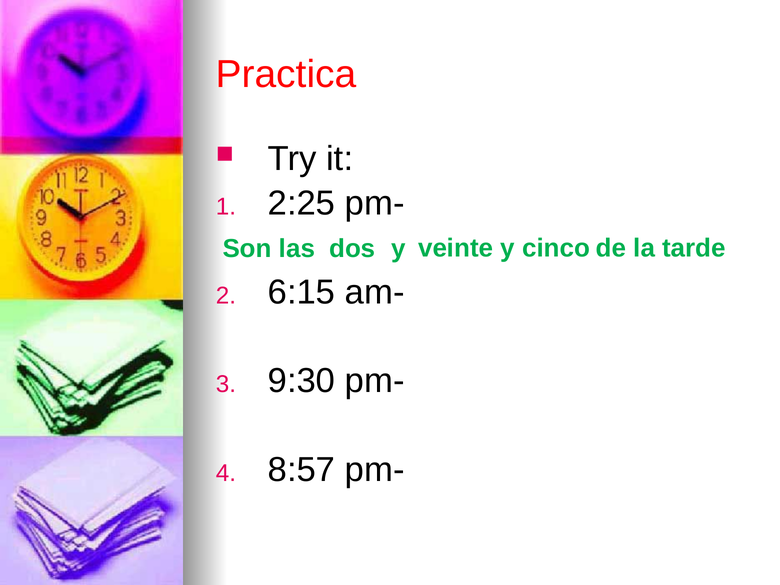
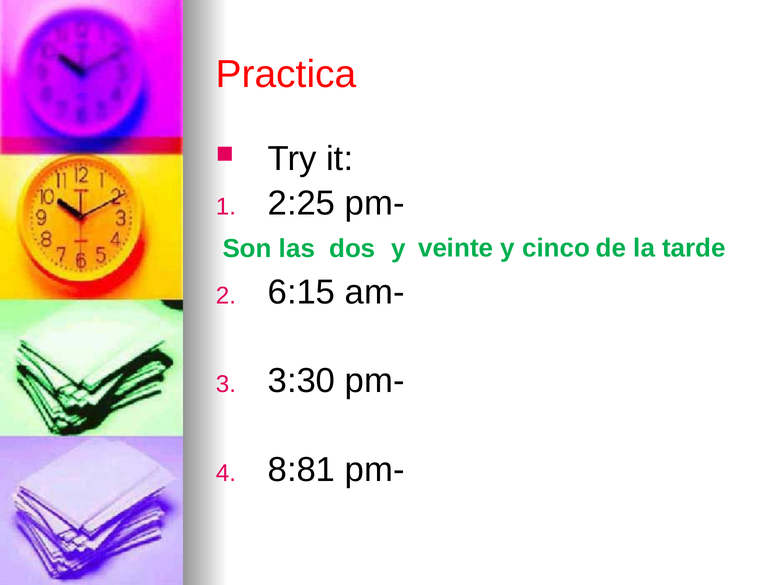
9:30: 9:30 -> 3:30
8:57: 8:57 -> 8:81
